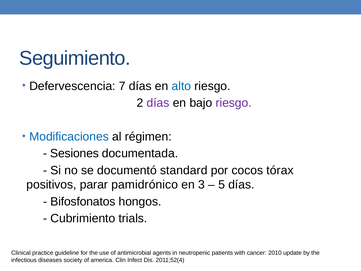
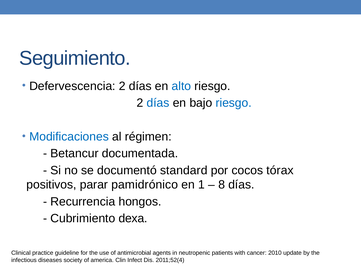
Defervescencia 7: 7 -> 2
días at (158, 103) colour: purple -> blue
riesgo at (234, 103) colour: purple -> blue
Sesiones: Sesiones -> Betancur
3: 3 -> 1
5: 5 -> 8
Bifosfonatos: Bifosfonatos -> Recurrencia
trials: trials -> dexa
